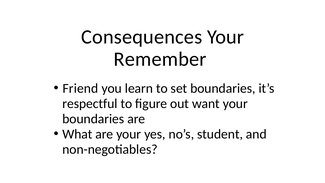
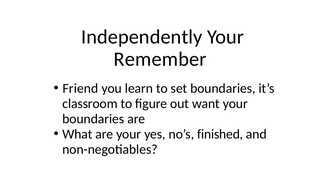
Consequences: Consequences -> Independently
respectful: respectful -> classroom
student: student -> finished
